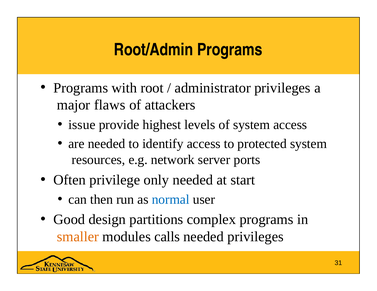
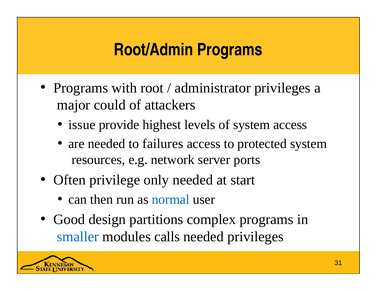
flaws: flaws -> could
identify: identify -> failures
smaller colour: orange -> blue
